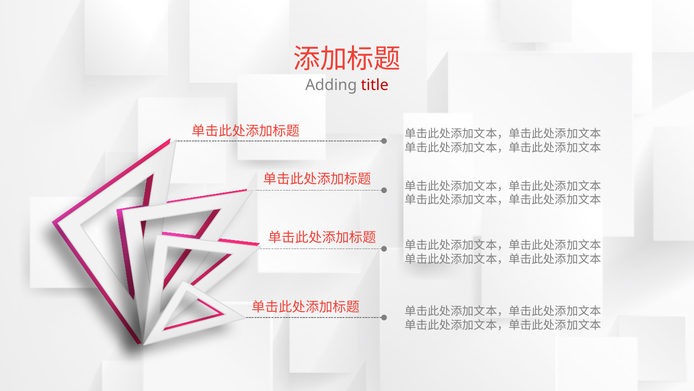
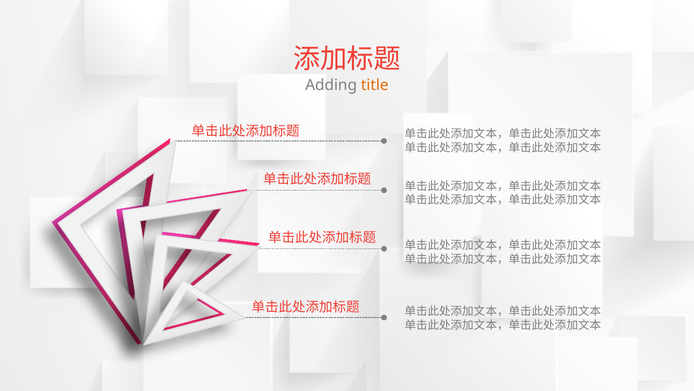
title colour: red -> orange
